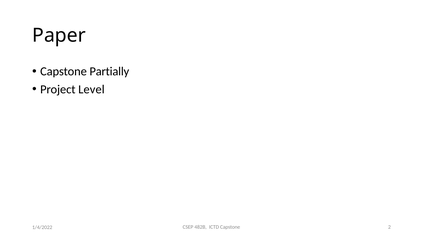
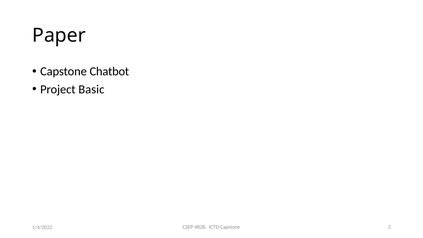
Partially: Partially -> Chatbot
Level: Level -> Basic
